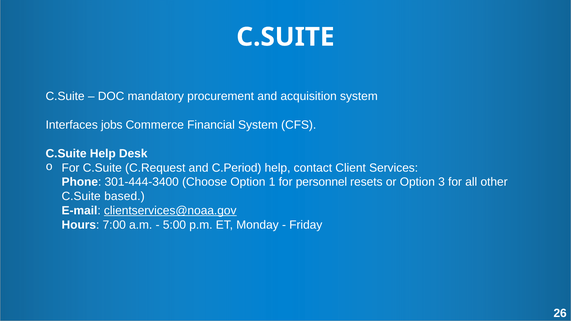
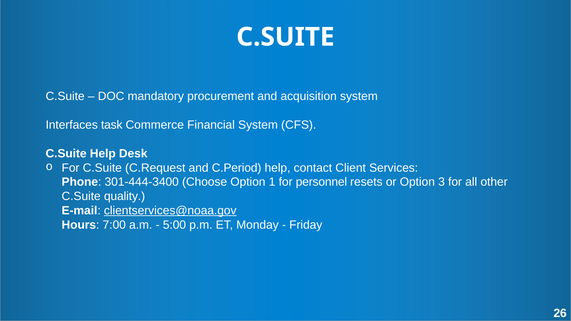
jobs: jobs -> task
based: based -> quality
